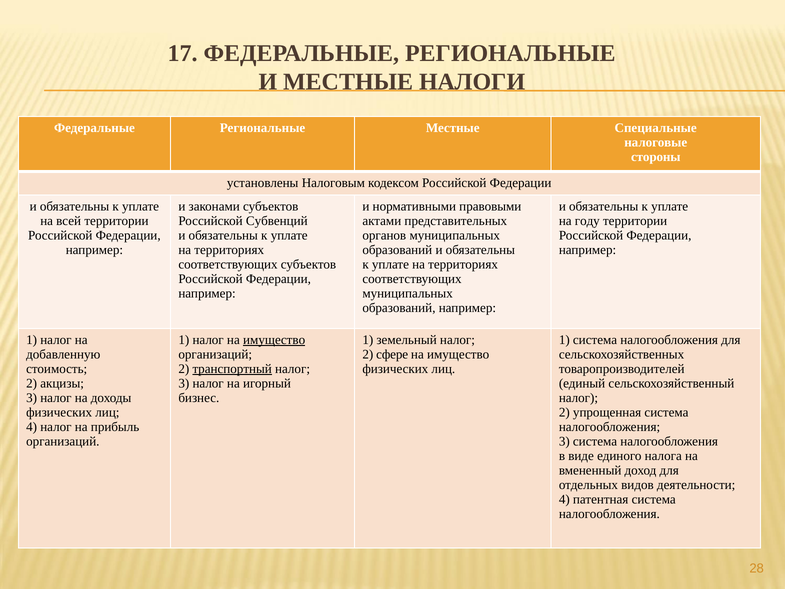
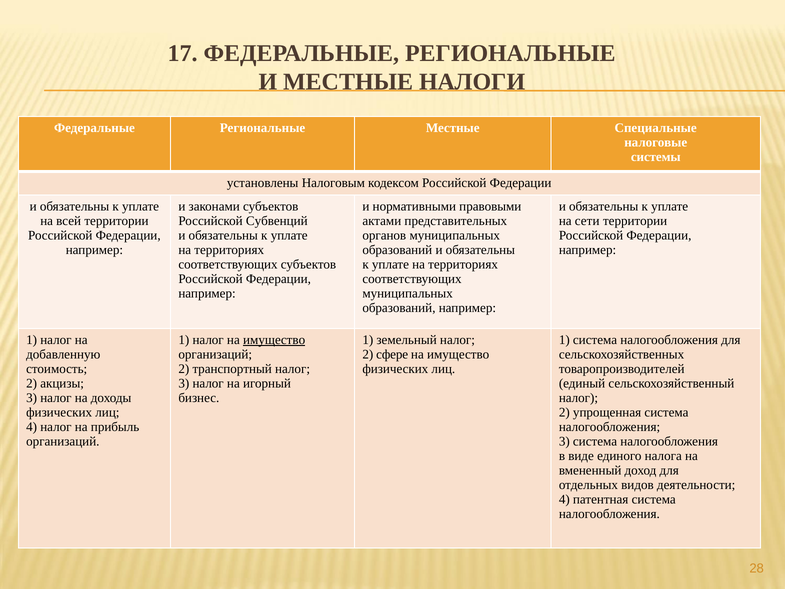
стороны: стороны -> системы
году: году -> сети
транспортный underline: present -> none
